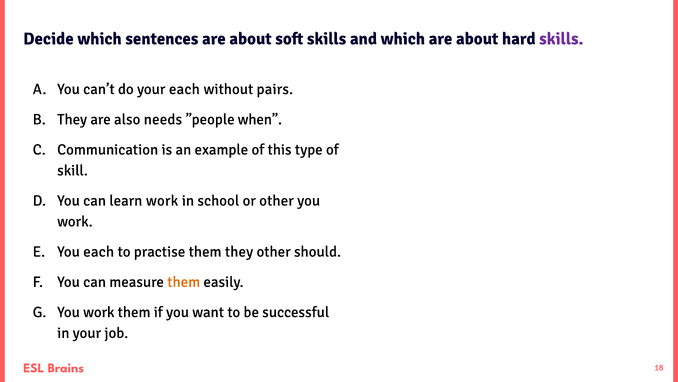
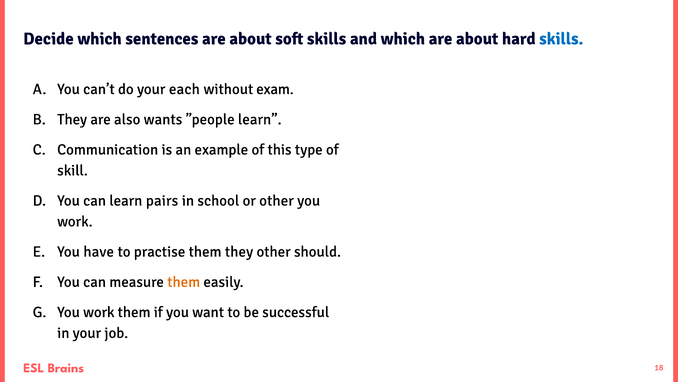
skills at (561, 39) colour: purple -> blue
pairs: pairs -> exam
needs: needs -> wants
”people when: when -> learn
learn work: work -> pairs
You each: each -> have
